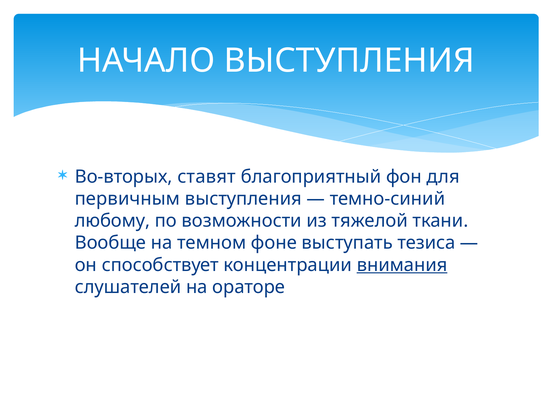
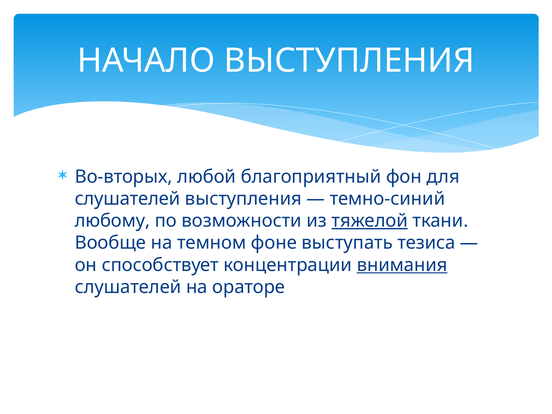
ставят: ставят -> любой
первичным at (127, 199): первичным -> слушателей
тяжелой underline: none -> present
